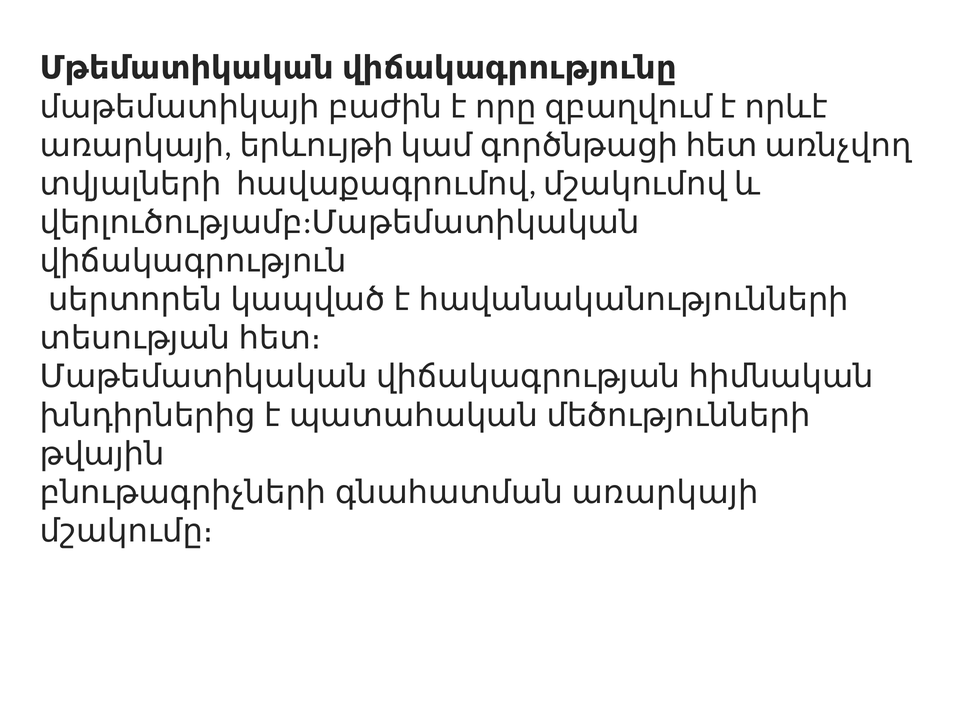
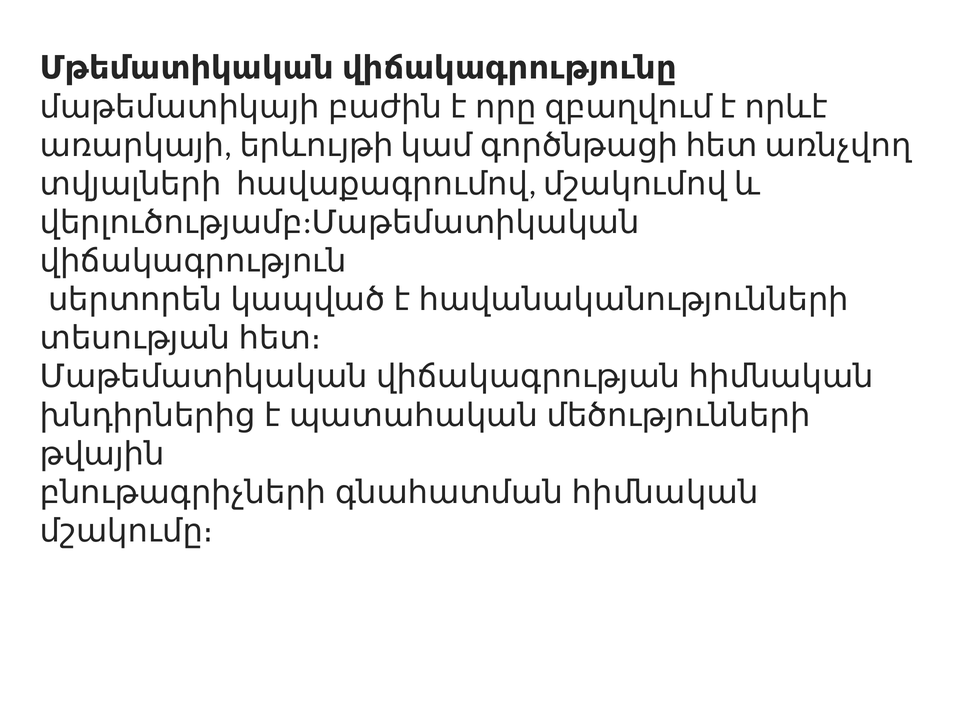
գնահատման առարկայի: առարկայի -> հիմնական
